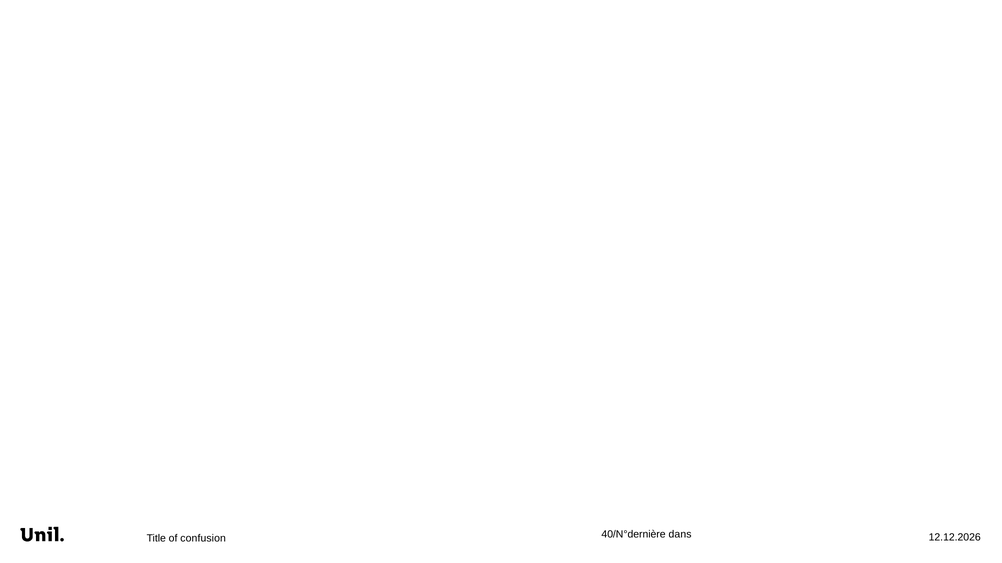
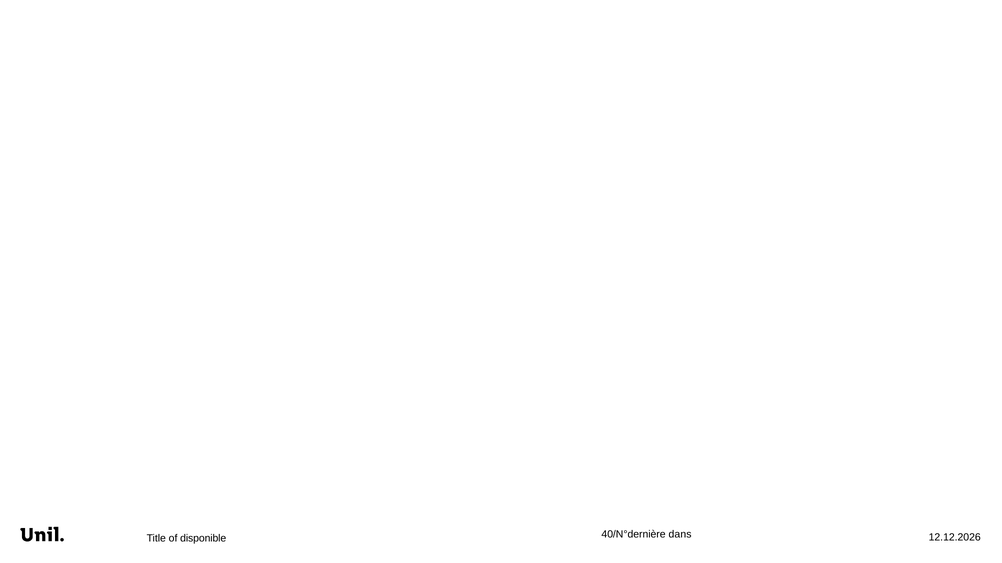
confusion: confusion -> disponible
